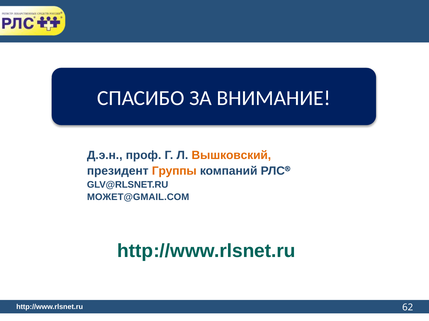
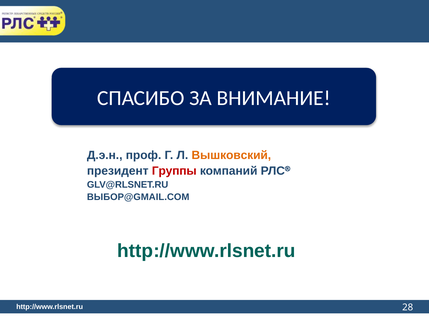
Группы colour: orange -> red
МОЖЕТ@GMAIL.COM: МОЖЕТ@GMAIL.COM -> ВЫБОР@GMAIL.COM
62: 62 -> 28
